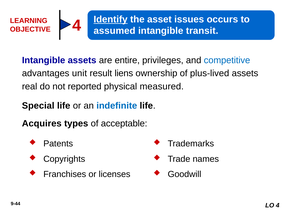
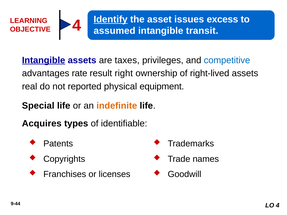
occurs: occurs -> excess
Intangible at (44, 60) underline: none -> present
entire: entire -> taxes
unit: unit -> rate
liens: liens -> right
plus-lived: plus-lived -> right-lived
measured: measured -> equipment
indefinite colour: blue -> orange
acceptable: acceptable -> identifiable
